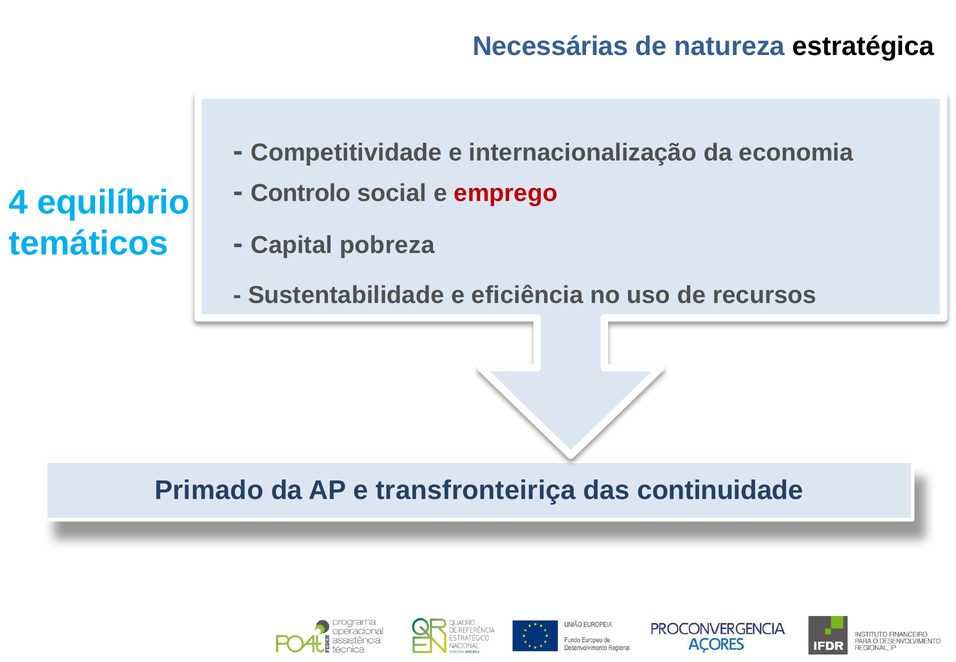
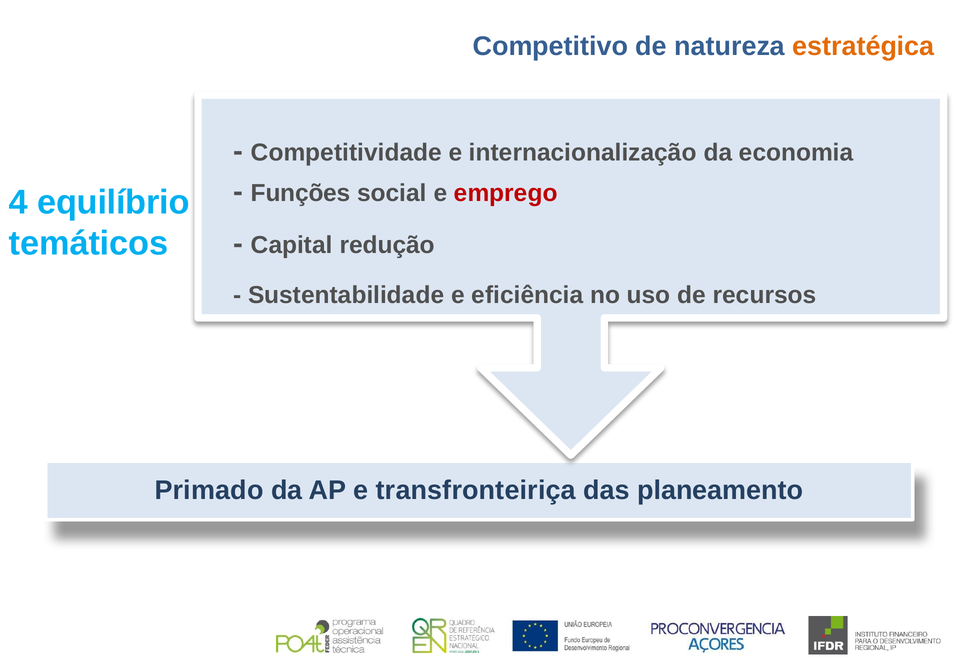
Necessárias: Necessárias -> Competitivo
estratégica colour: black -> orange
Controlo: Controlo -> Funções
pobreza: pobreza -> redução
continuidade: continuidade -> planeamento
